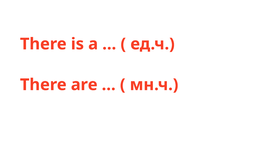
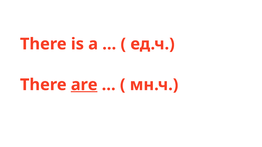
are underline: none -> present
